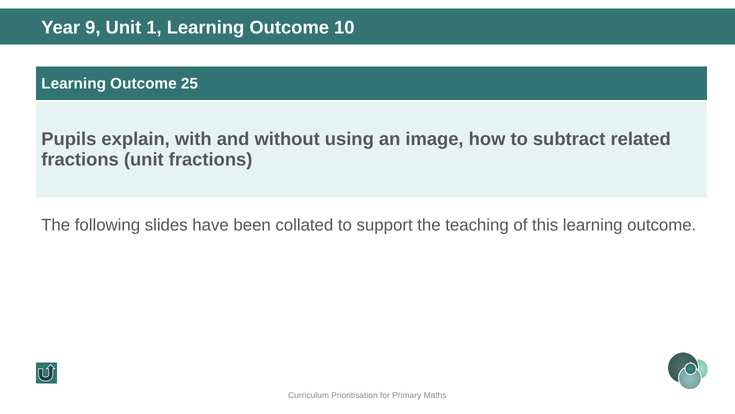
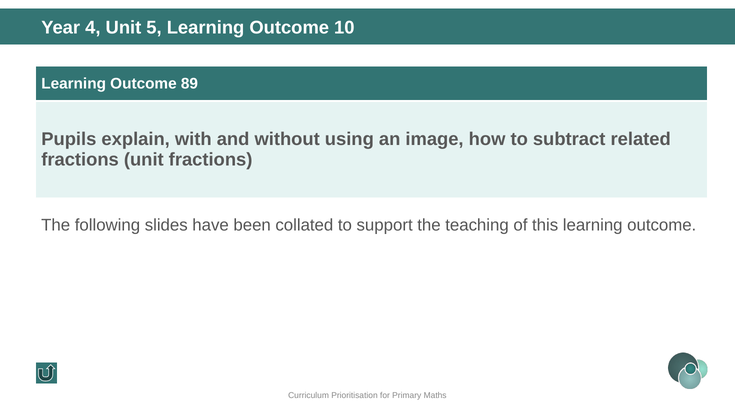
9: 9 -> 4
1: 1 -> 5
25: 25 -> 89
